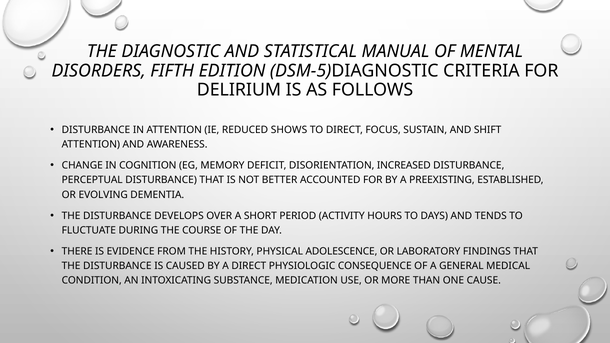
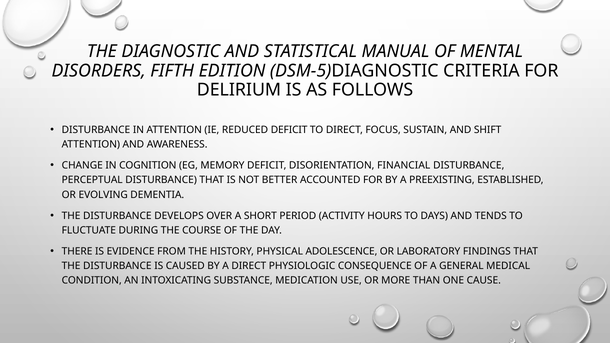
REDUCED SHOWS: SHOWS -> DEFICIT
INCREASED: INCREASED -> FINANCIAL
